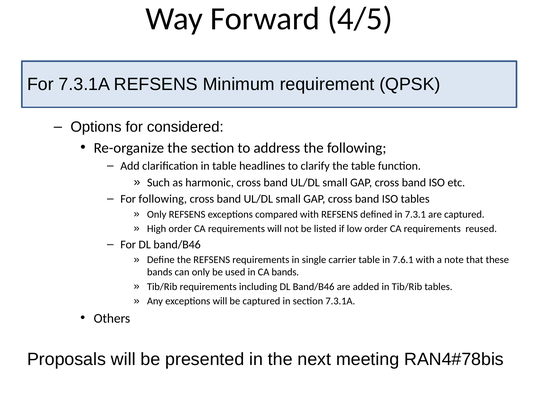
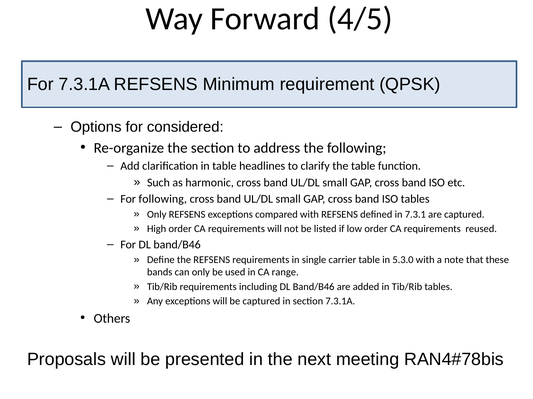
7.6.1: 7.6.1 -> 5.3.0
CA bands: bands -> range
